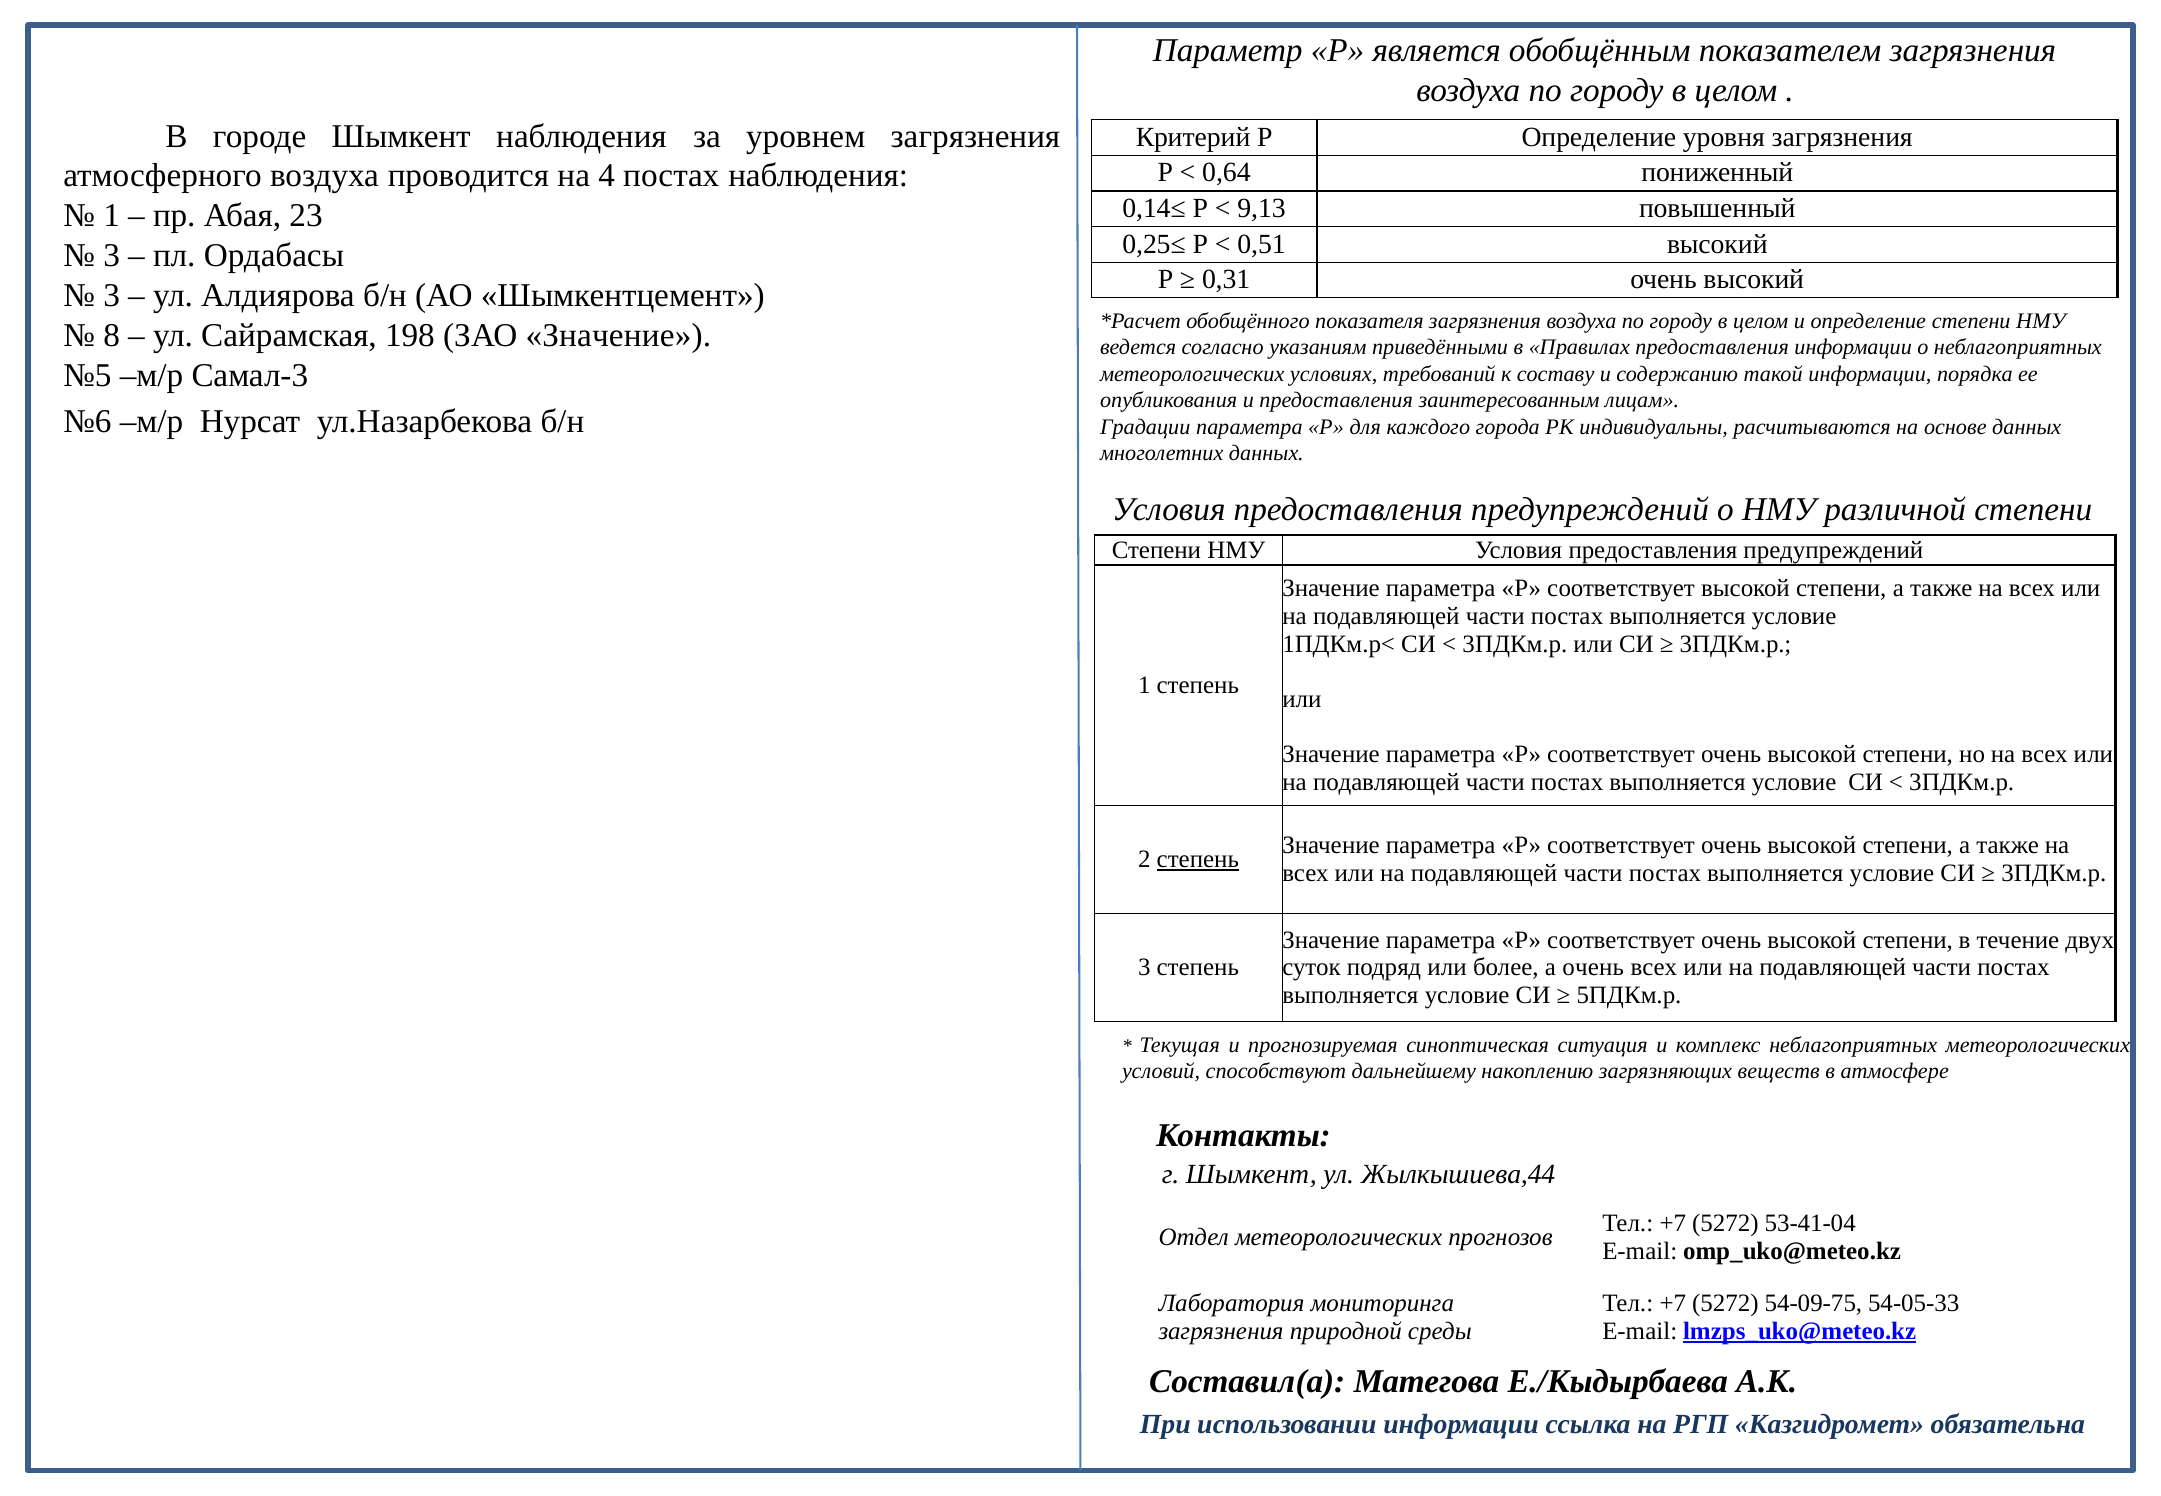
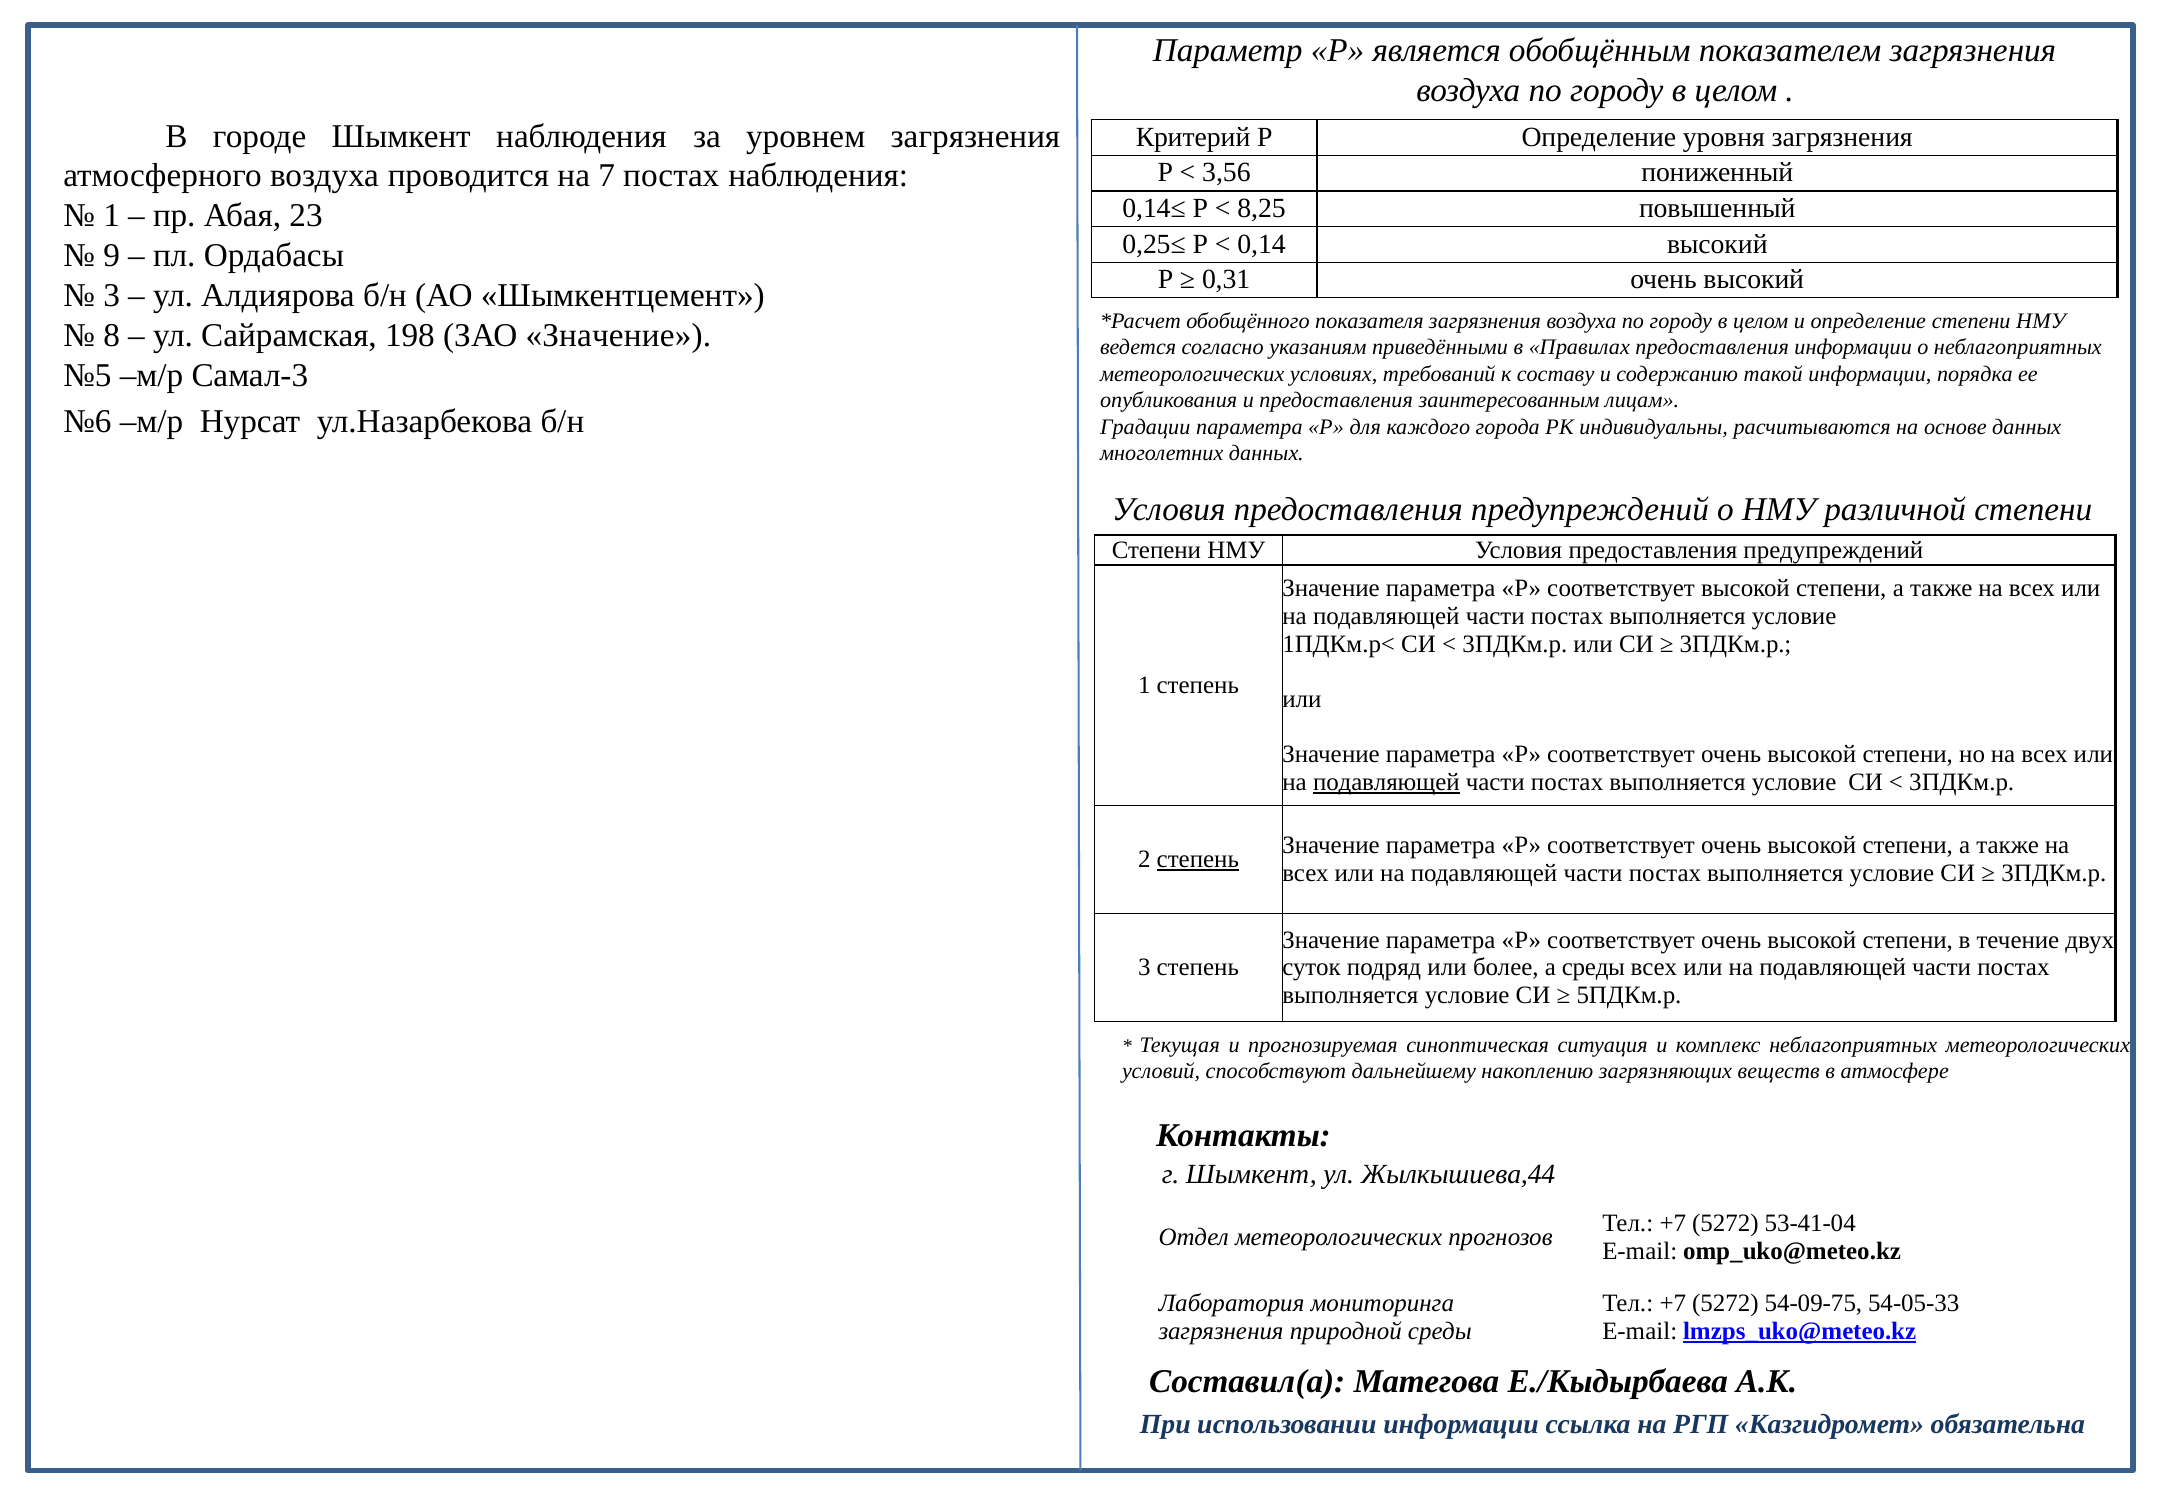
0,64: 0,64 -> 3,56
4: 4 -> 7
9,13: 9,13 -> 8,25
0,51: 0,51 -> 0,14
3 at (112, 256): 3 -> 9
подавляющей at (1386, 782) underline: none -> present
а очень: очень -> среды
